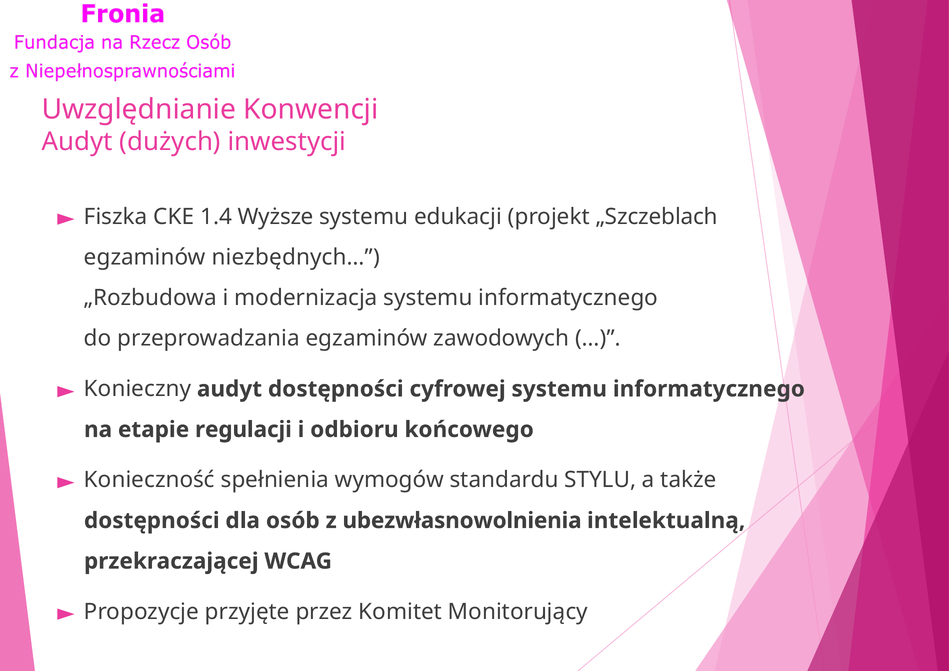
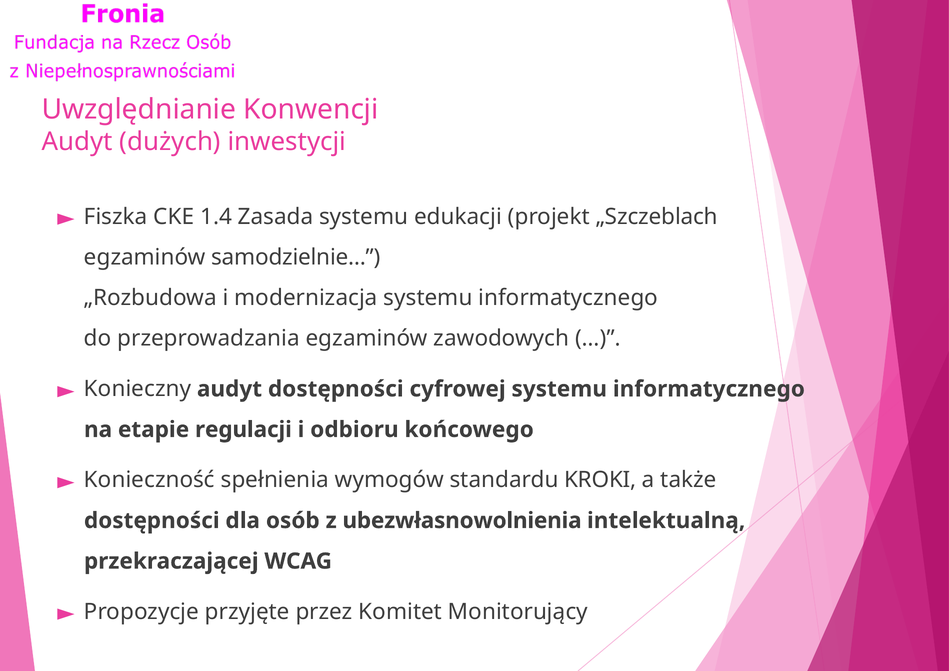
Wyższe: Wyższe -> Zasada
niezbędnych…: niezbędnych… -> samodzielnie…
STYLU: STYLU -> KROKI
